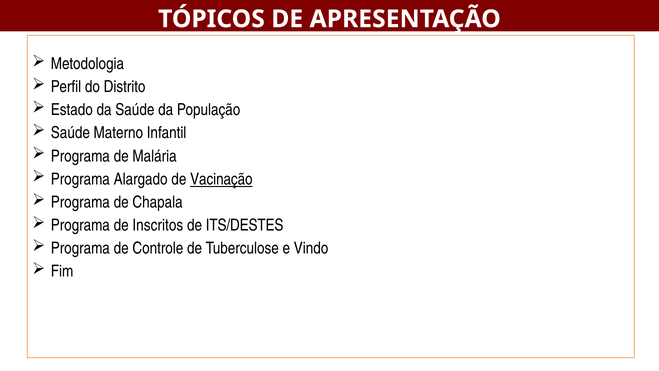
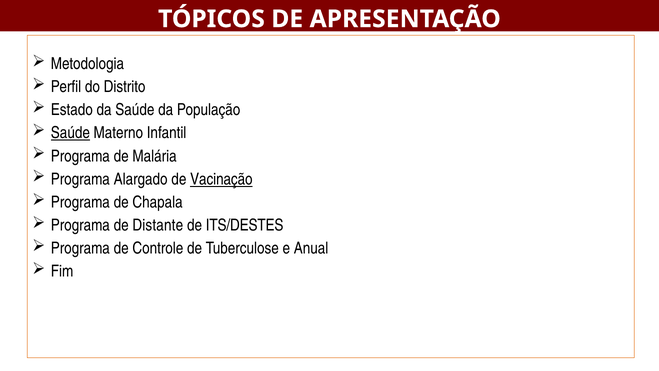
Saúde at (70, 133) underline: none -> present
Inscritos: Inscritos -> Distante
Vindo: Vindo -> Anual
